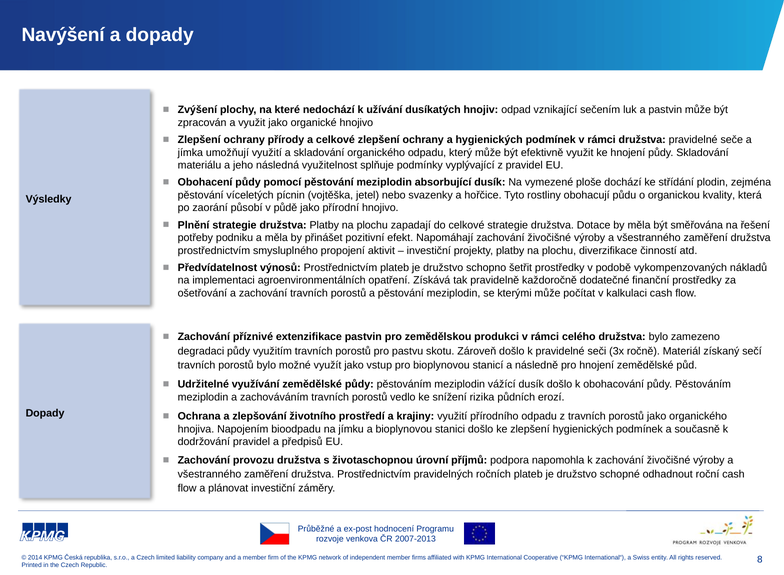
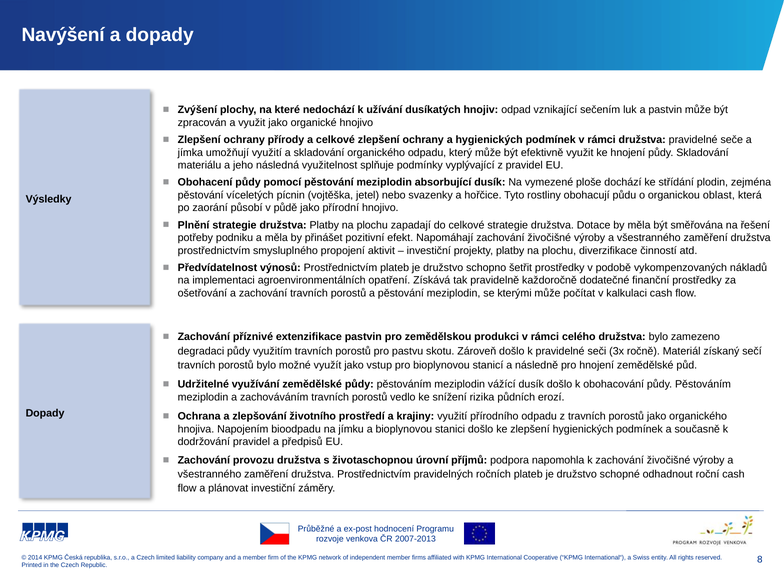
kvality: kvality -> oblast
